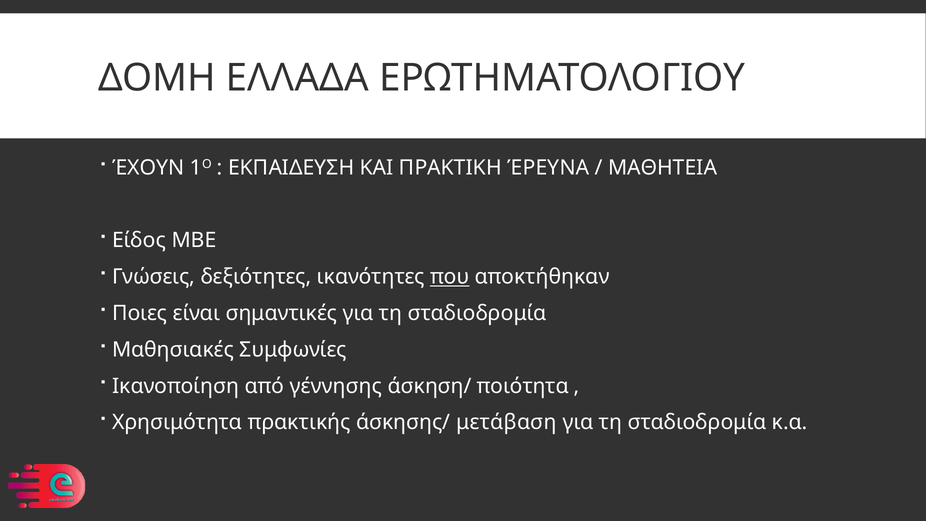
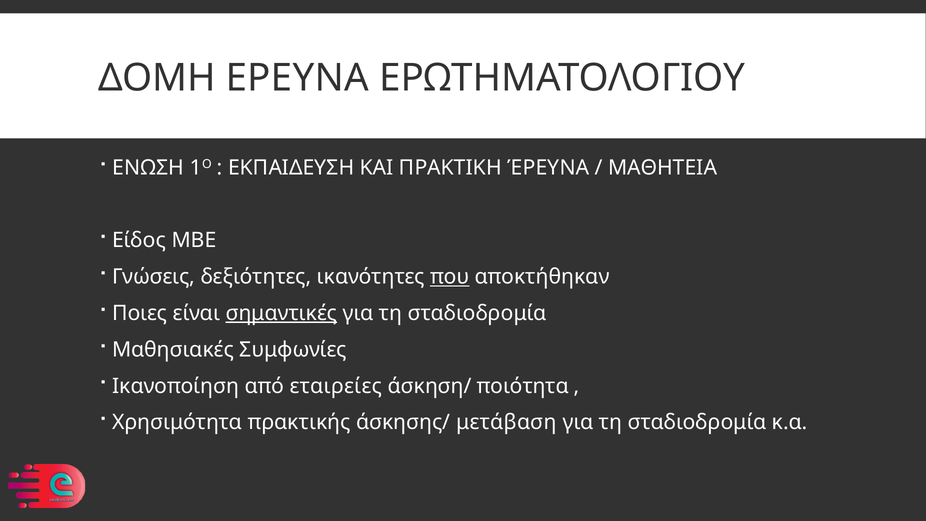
ΕΛΛΑΔΑ: ΕΛΛΑΔΑ -> ΕΡΕΥΝΑ
ΈΧΟΥΝ: ΈΧΟΥΝ -> ΕΝΩΣΗ
σημαντικές underline: none -> present
γέννησης: γέννησης -> εταιρείες
